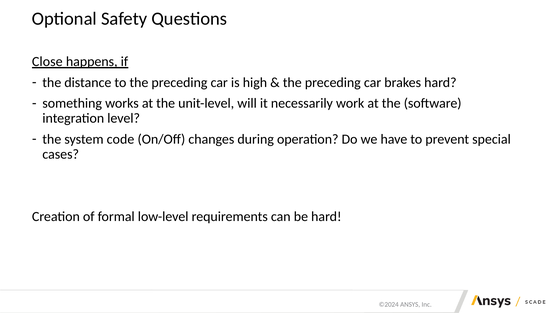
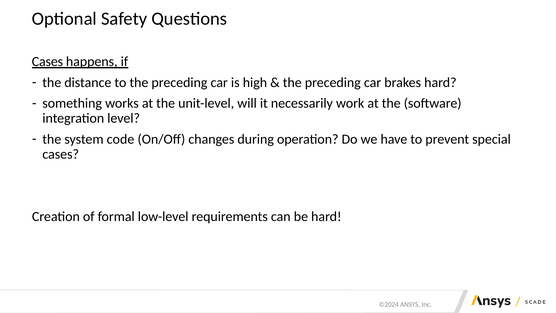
Close at (47, 62): Close -> Cases
